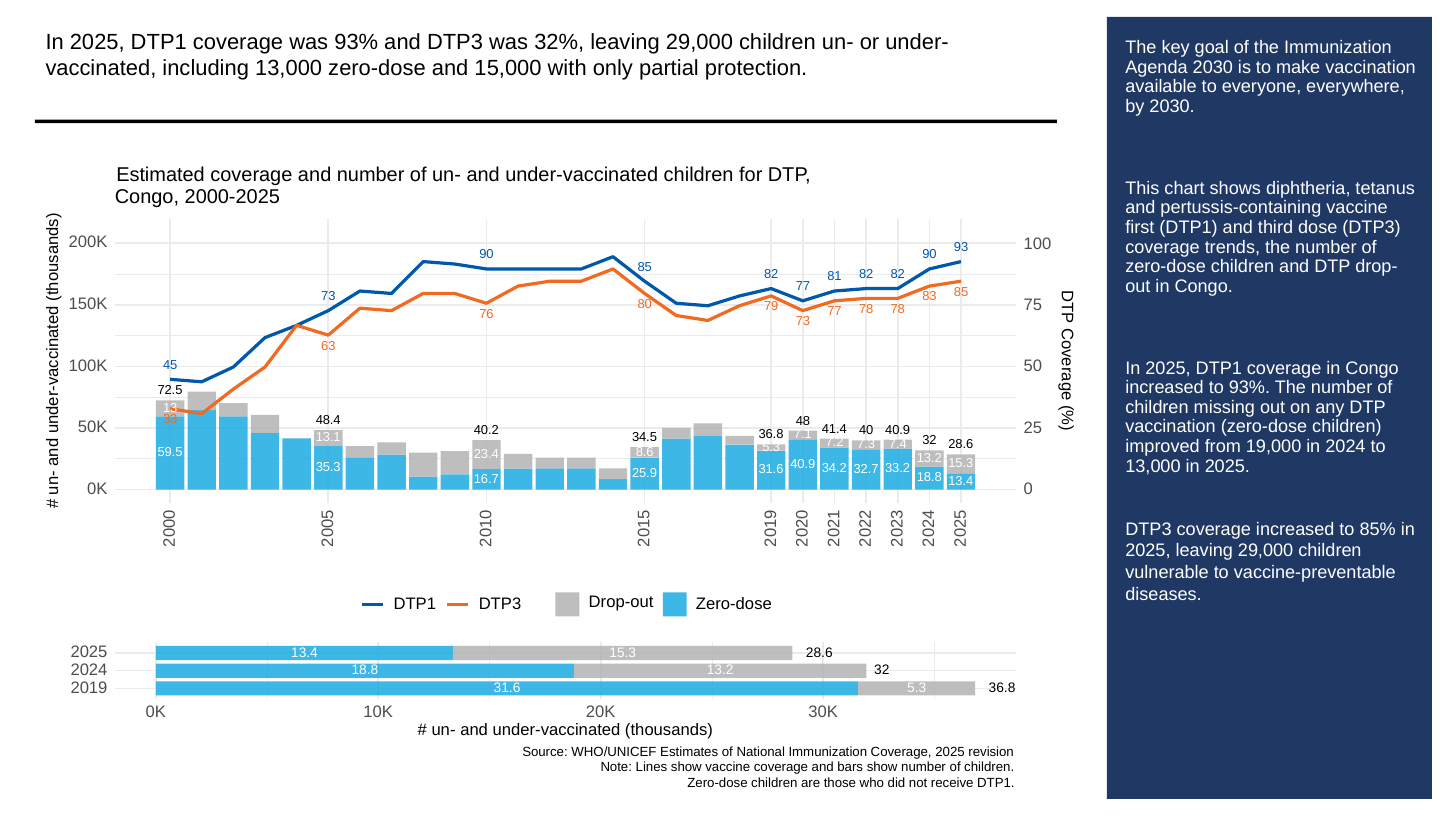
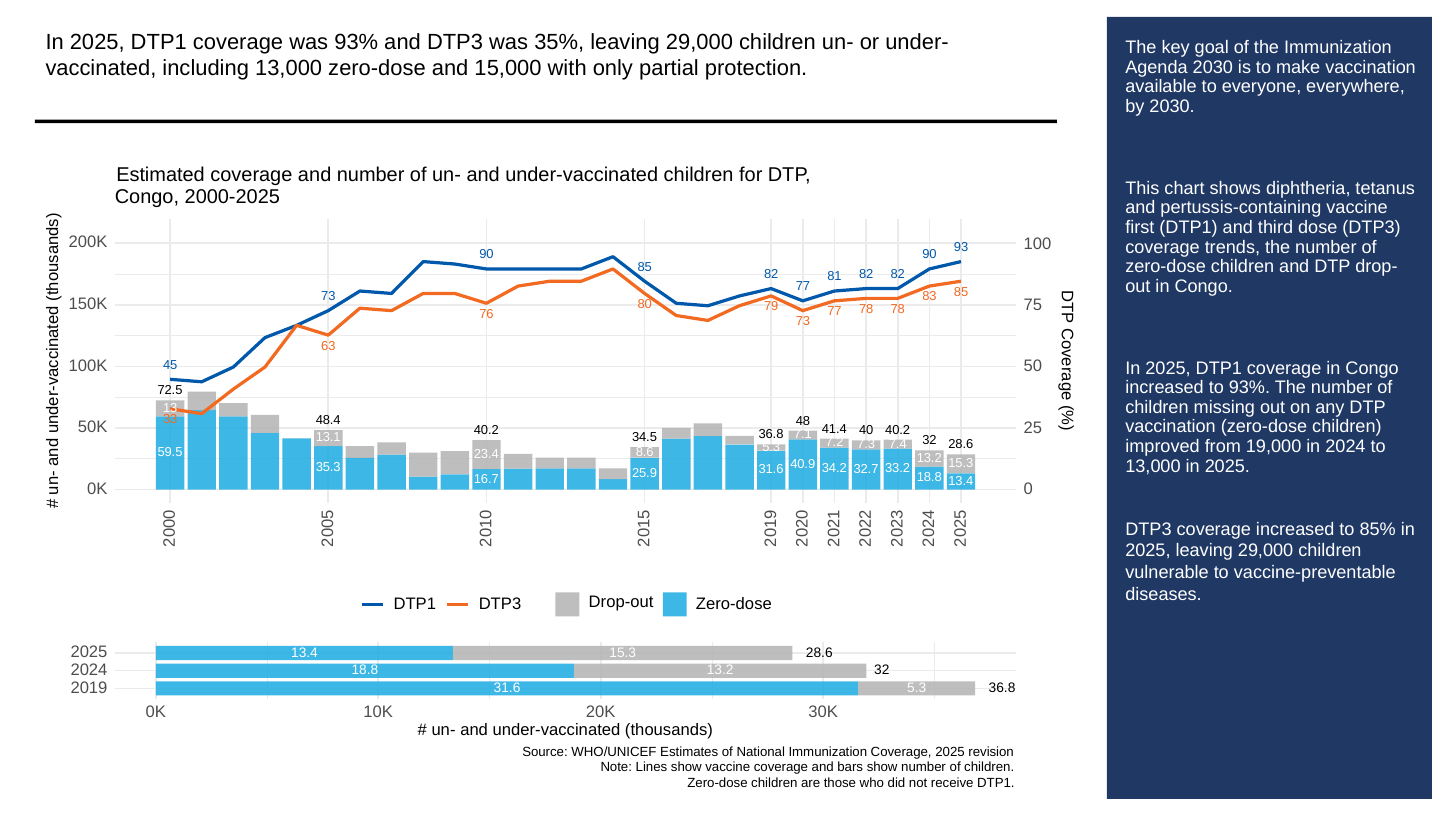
32%: 32% -> 35%
40 40.9: 40.9 -> 40.2
